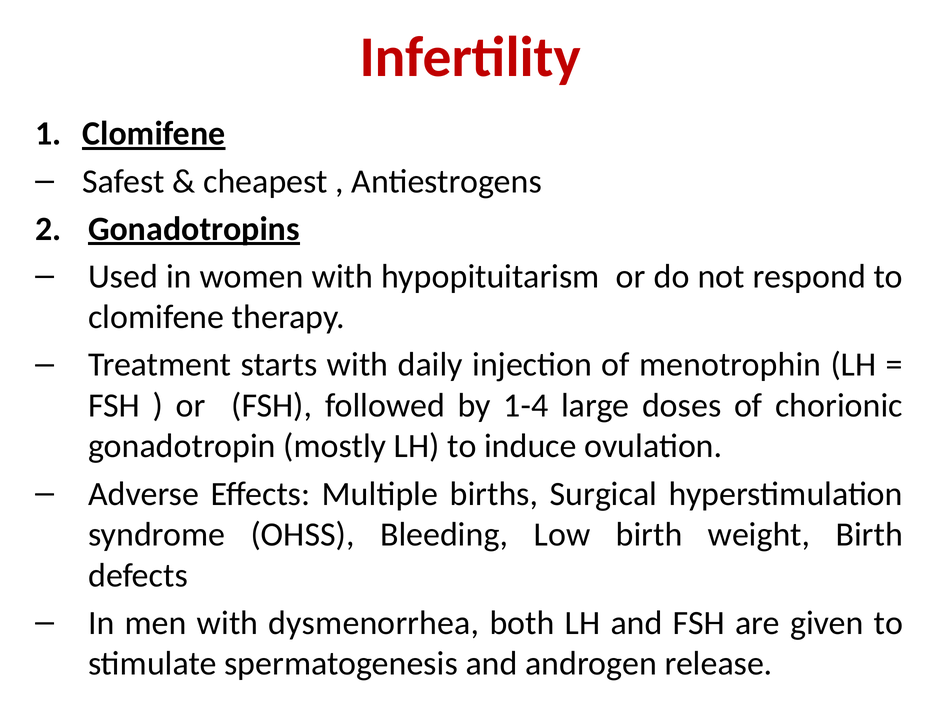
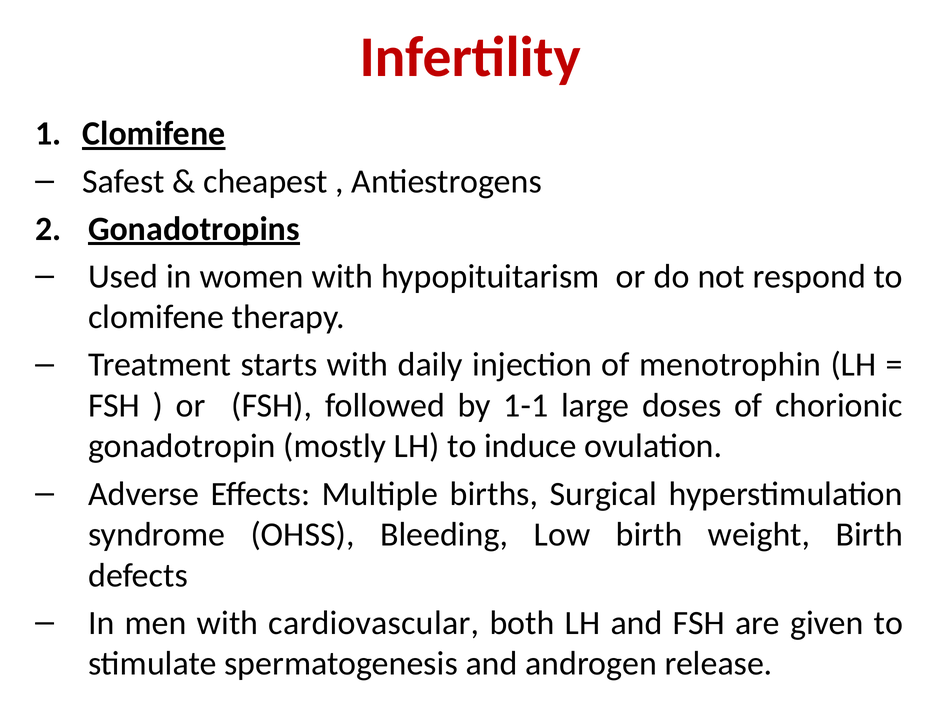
1-4: 1-4 -> 1-1
dysmenorrhea: dysmenorrhea -> cardiovascular
